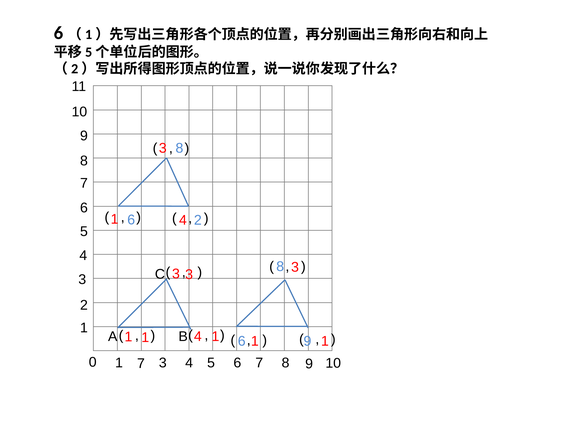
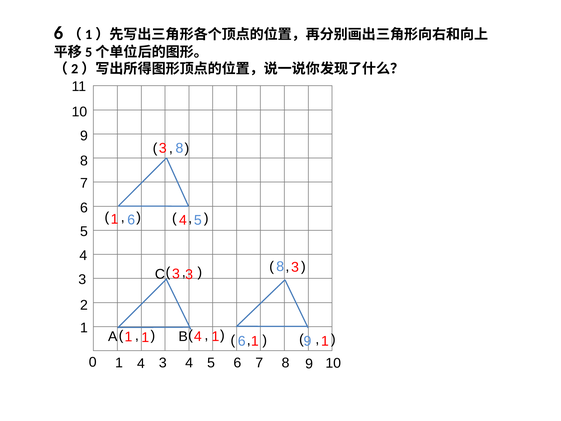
6 4 2: 2 -> 5
1 7: 7 -> 4
